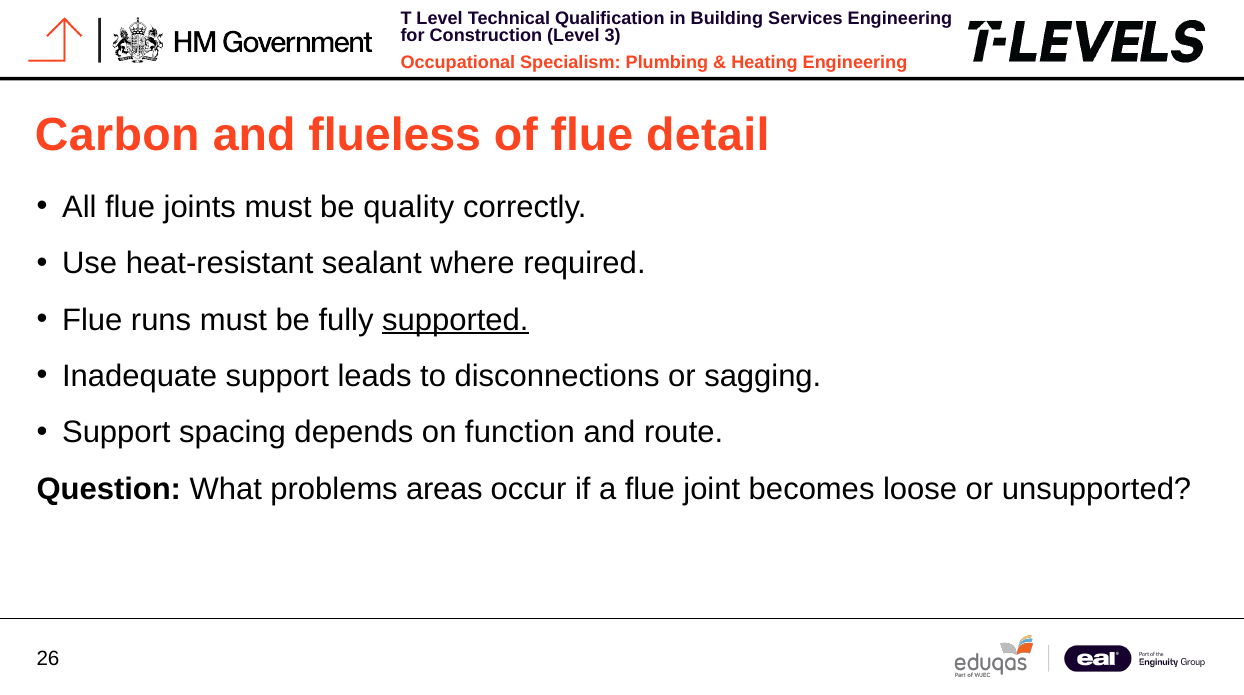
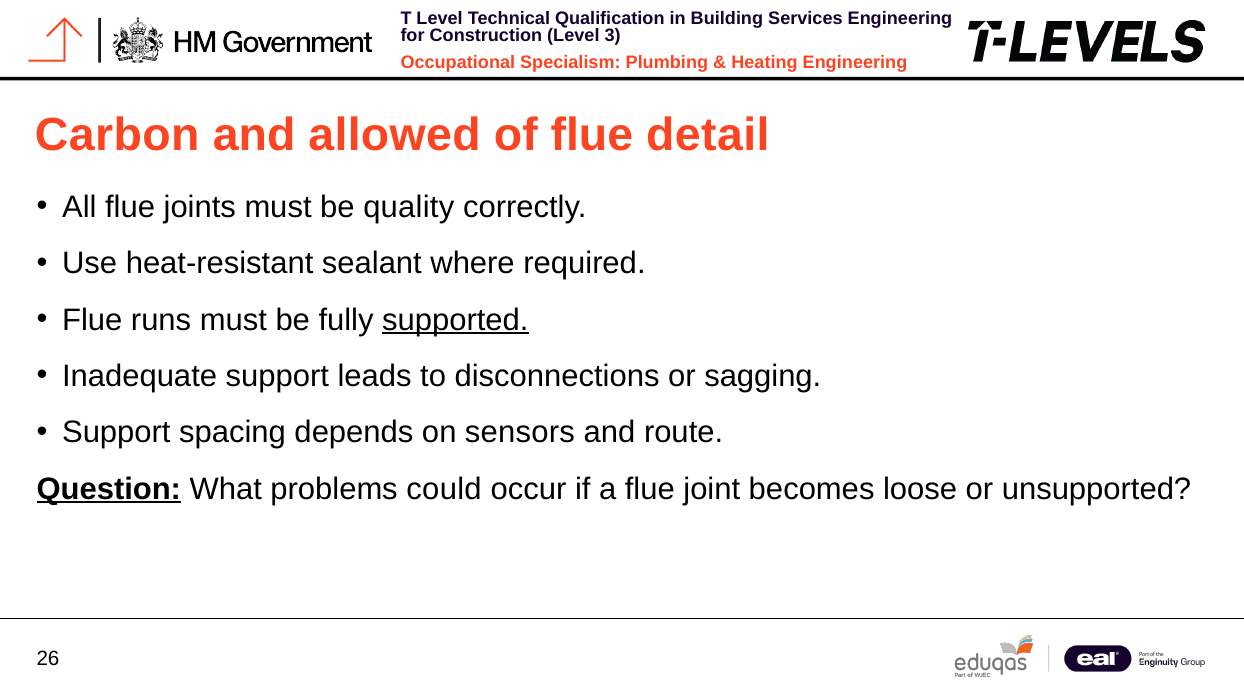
flueless: flueless -> allowed
function: function -> sensors
Question underline: none -> present
areas: areas -> could
